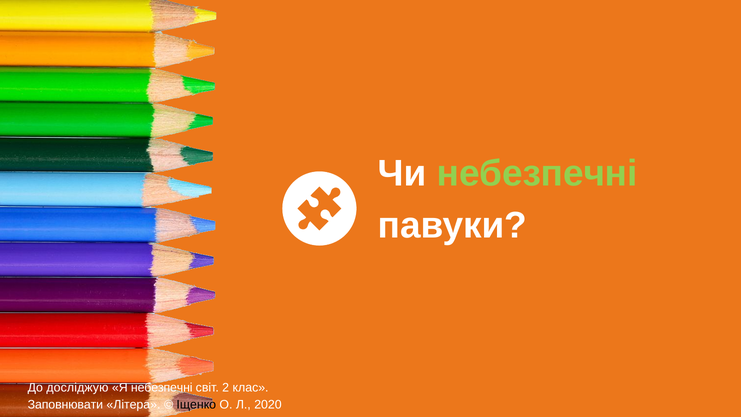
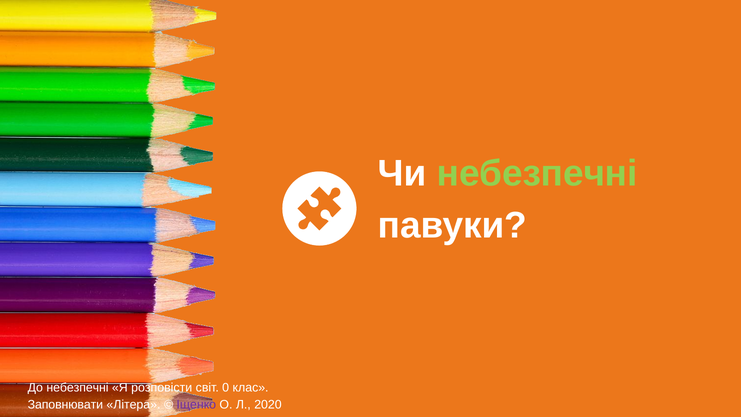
До досліджую: досліджую -> небезпечні
Я небезпечні: небезпечні -> розповісти
2: 2 -> 0
Іщенко colour: black -> purple
